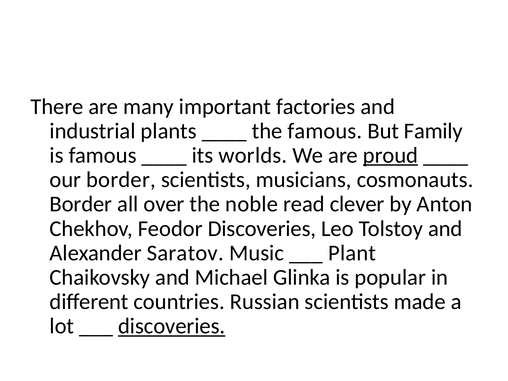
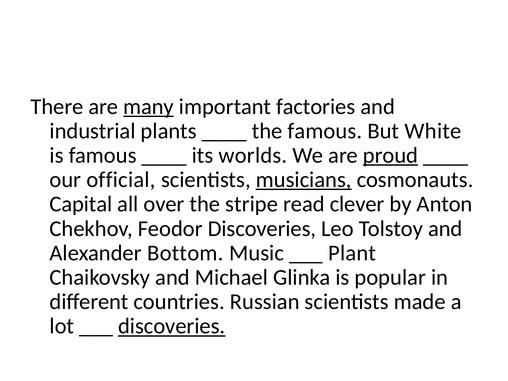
many underline: none -> present
Family: Family -> White
our border: border -> official
musicians underline: none -> present
Border at (81, 204): Border -> Capital
noble: noble -> stripe
Saratov: Saratov -> Bottom
